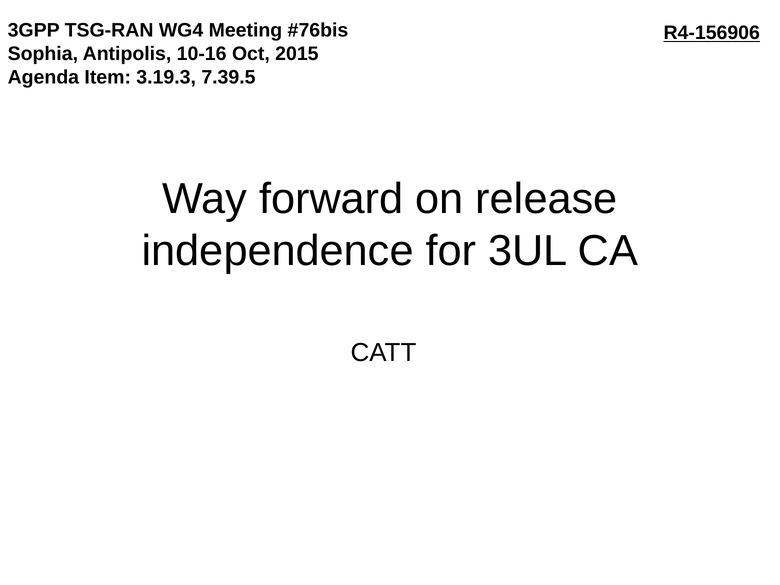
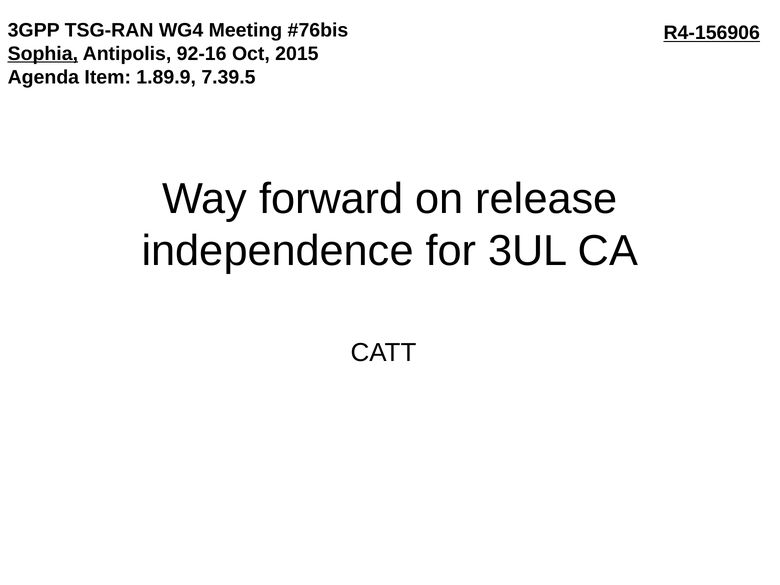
Sophia underline: none -> present
10-16: 10-16 -> 92-16
3.19.3: 3.19.3 -> 1.89.9
